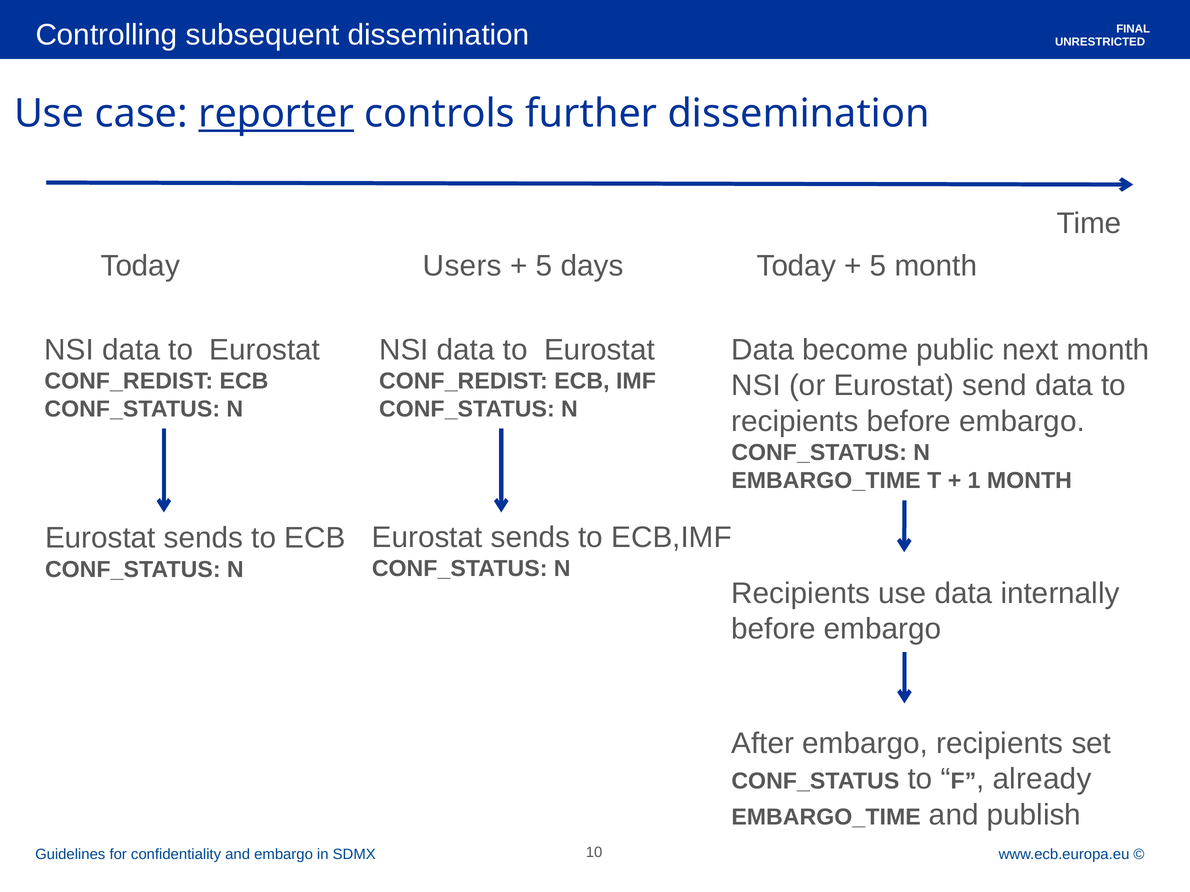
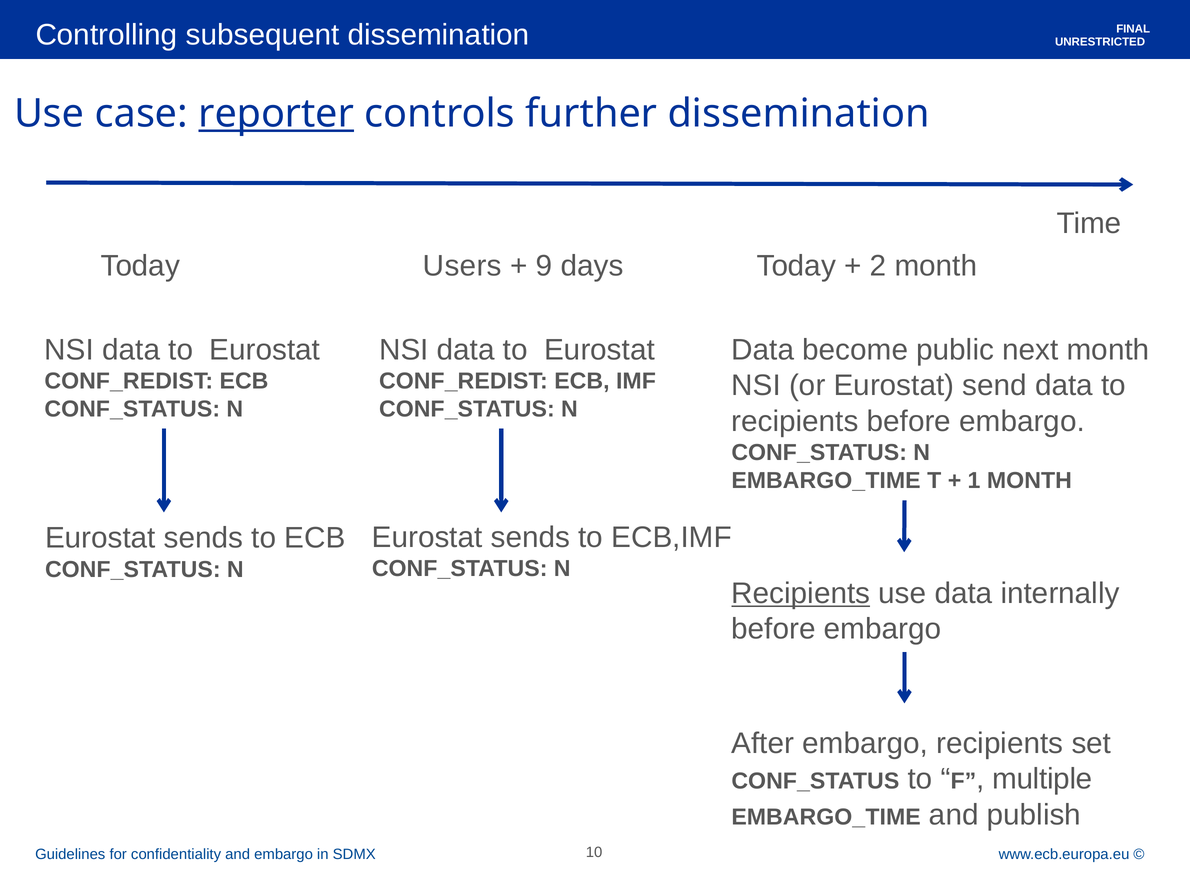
5 at (544, 266): 5 -> 9
5 at (878, 266): 5 -> 2
Recipients at (801, 594) underline: none -> present
already: already -> multiple
